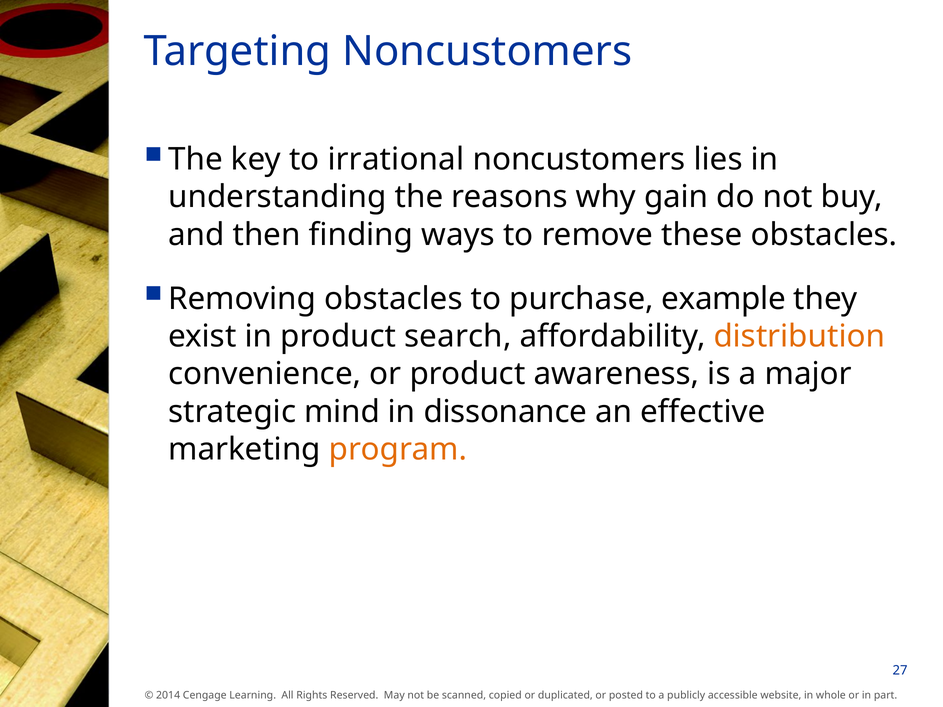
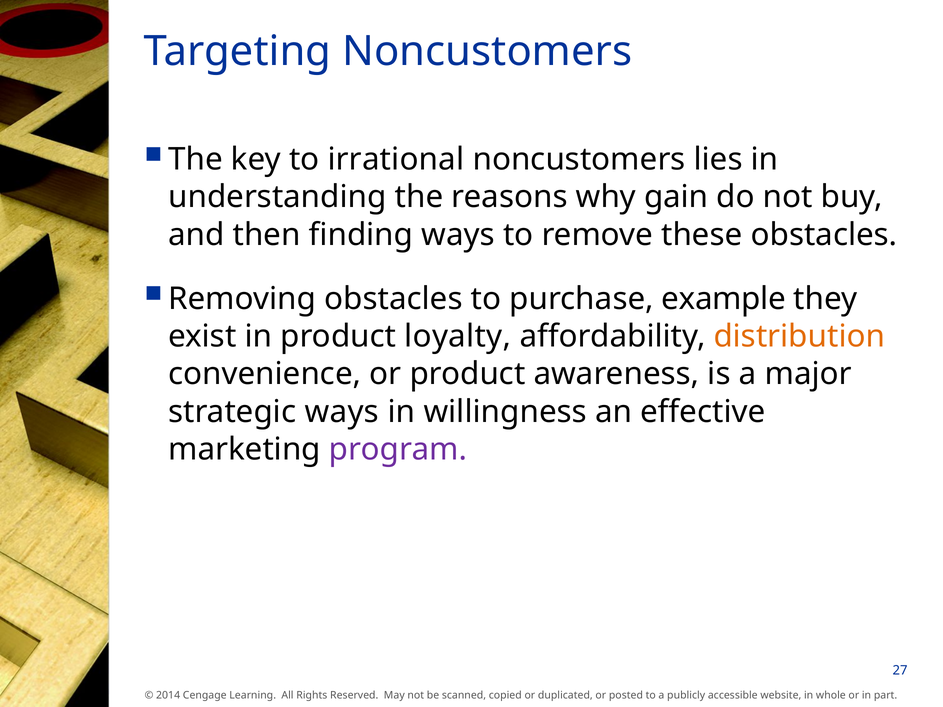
search: search -> loyalty
strategic mind: mind -> ways
dissonance: dissonance -> willingness
program colour: orange -> purple
